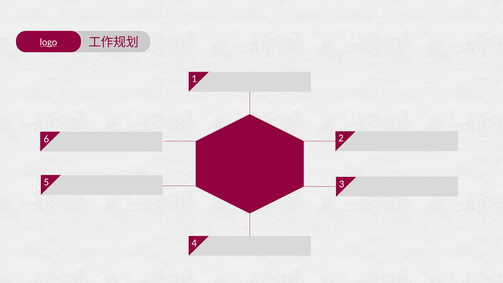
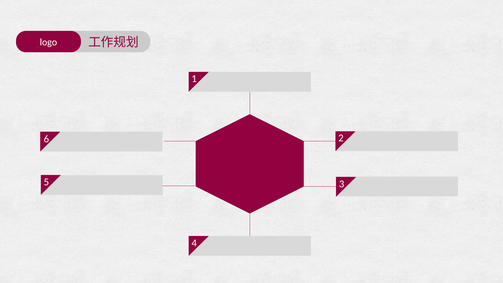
logo underline: present -> none
